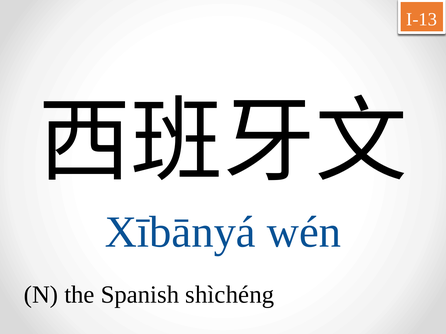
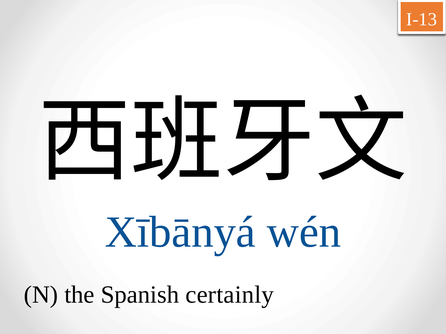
shìchéng: shìchéng -> certainly
